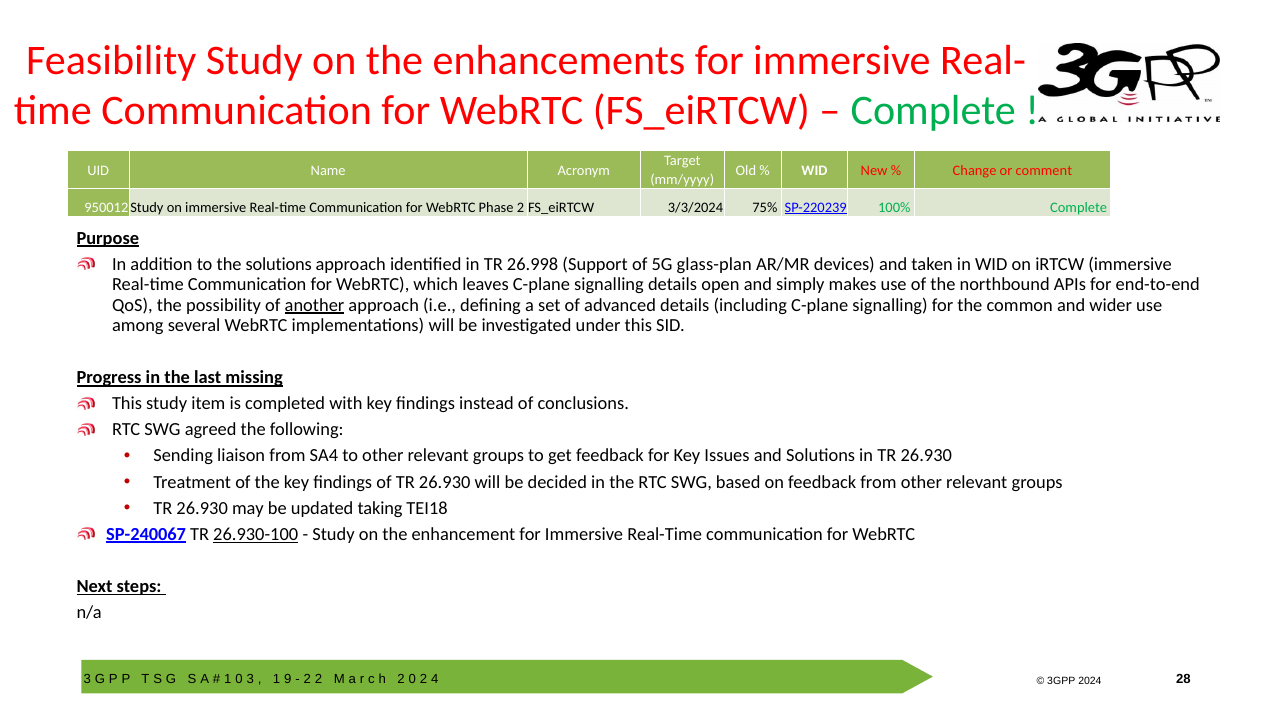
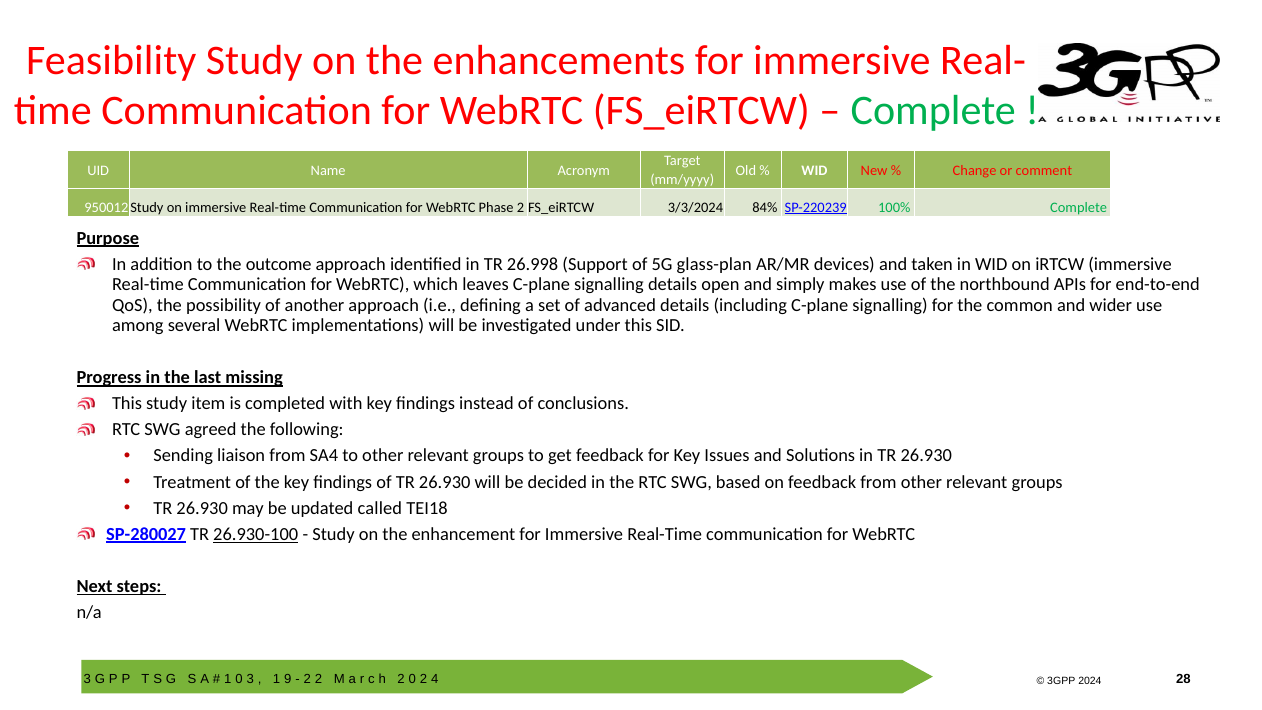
75%: 75% -> 84%
the solutions: solutions -> outcome
another underline: present -> none
taking: taking -> called
SP-240067: SP-240067 -> SP-280027
